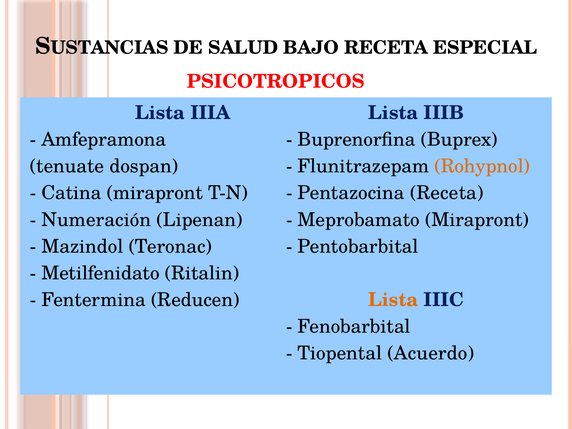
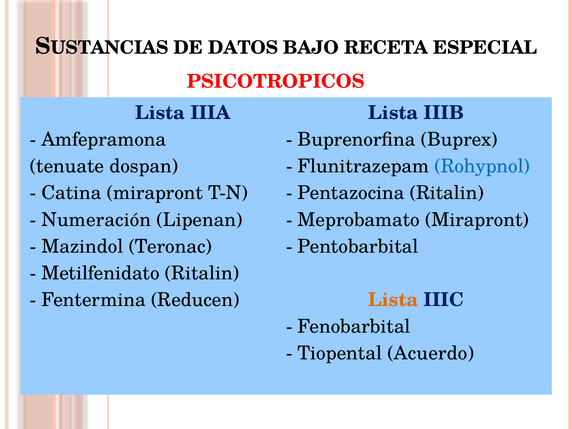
SALUD: SALUD -> DATOS
Rohypnol colour: orange -> blue
Pentazocina Receta: Receta -> Ritalin
